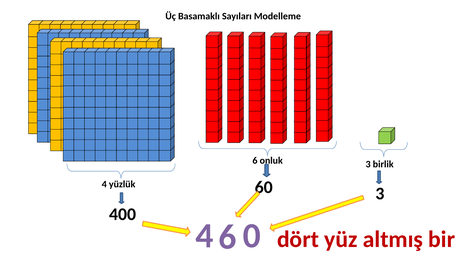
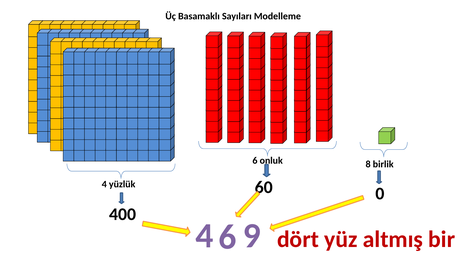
onluk 3: 3 -> 8
3 at (380, 194): 3 -> 0
0: 0 -> 9
